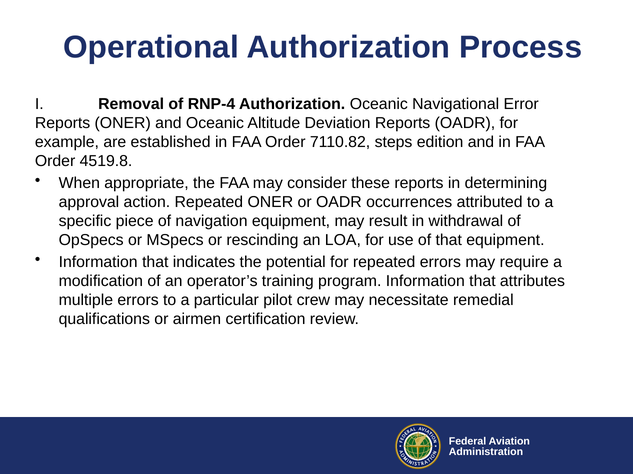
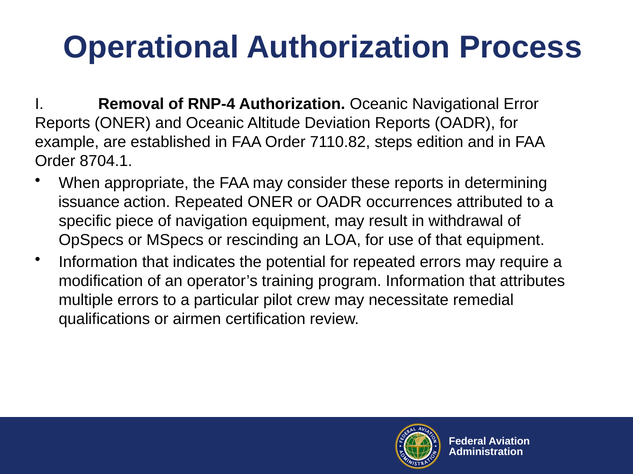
4519.8: 4519.8 -> 8704.1
approval: approval -> issuance
